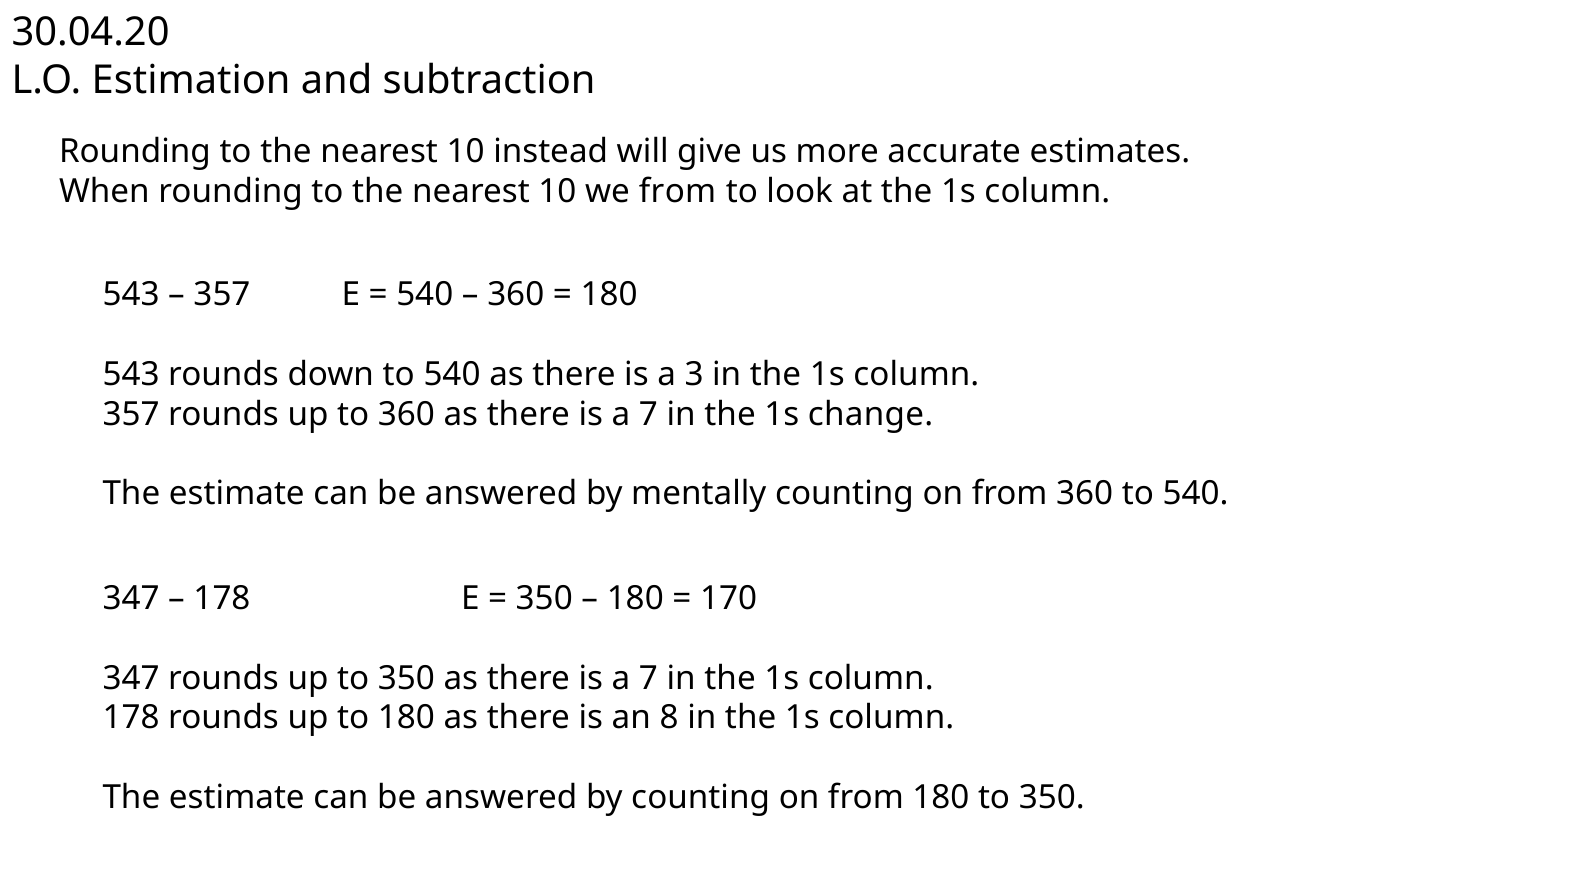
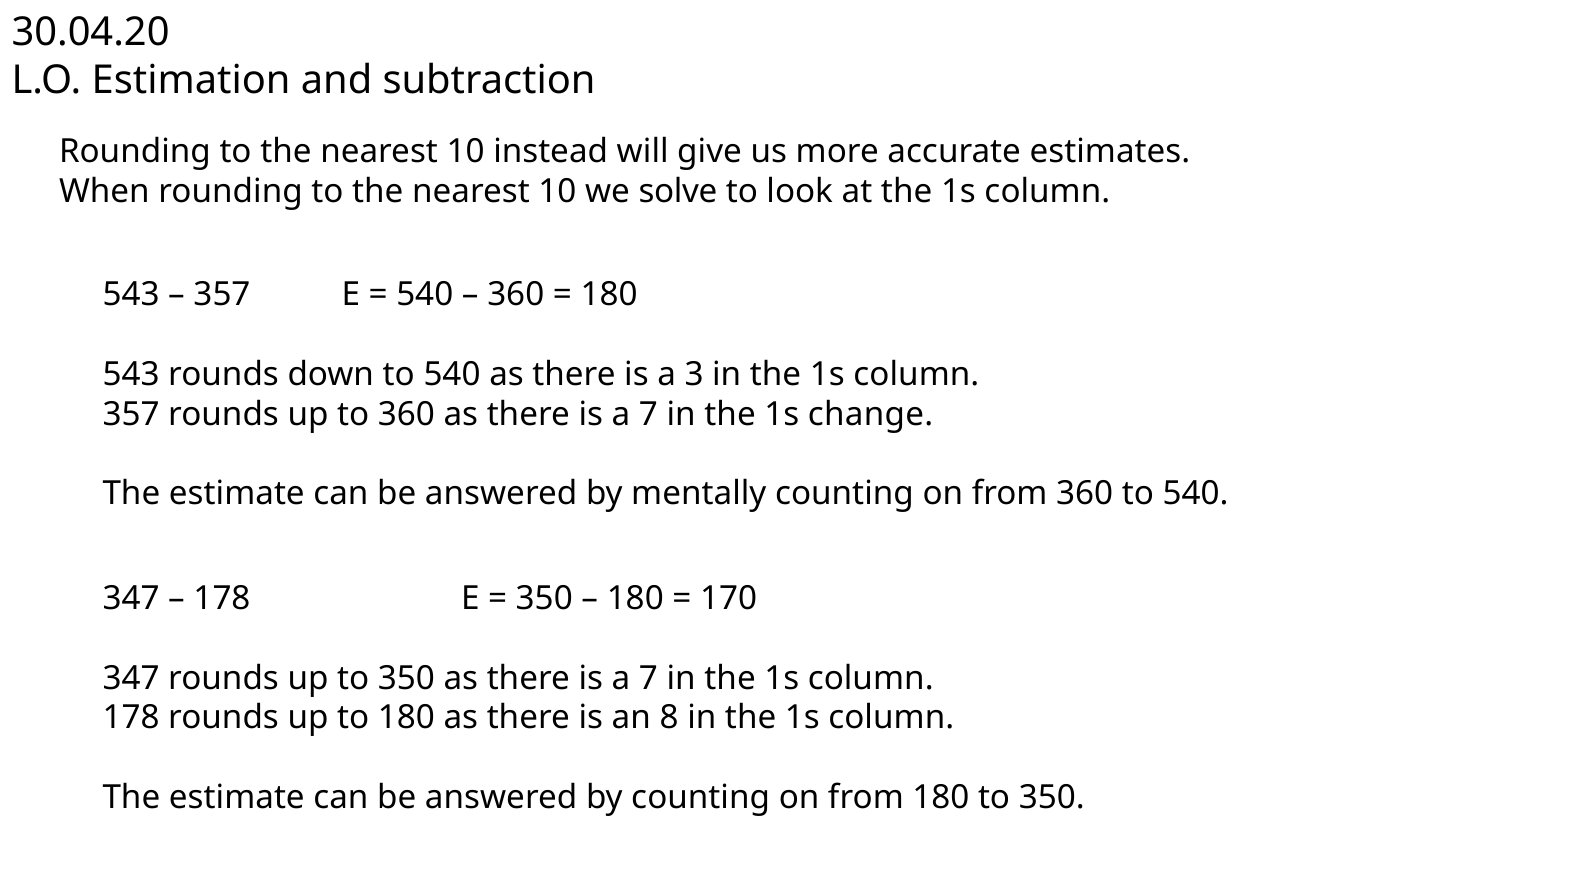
we from: from -> solve
